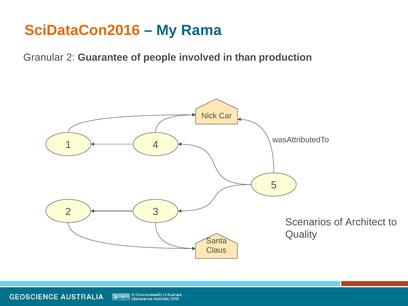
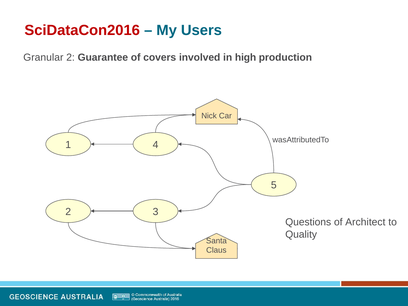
SciDataCon2016 colour: orange -> red
Rama: Rama -> Users
people: people -> covers
than: than -> high
Scenarios: Scenarios -> Questions
